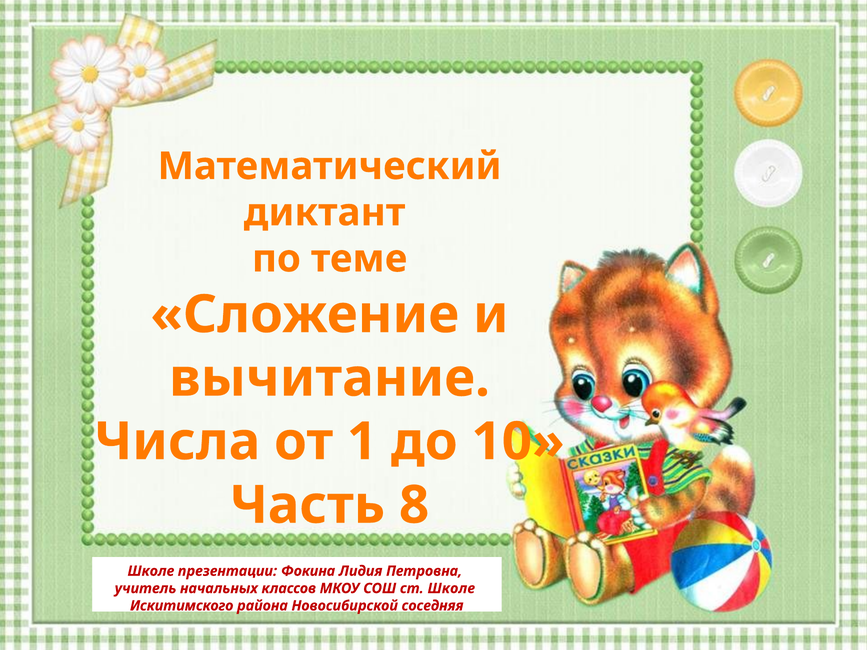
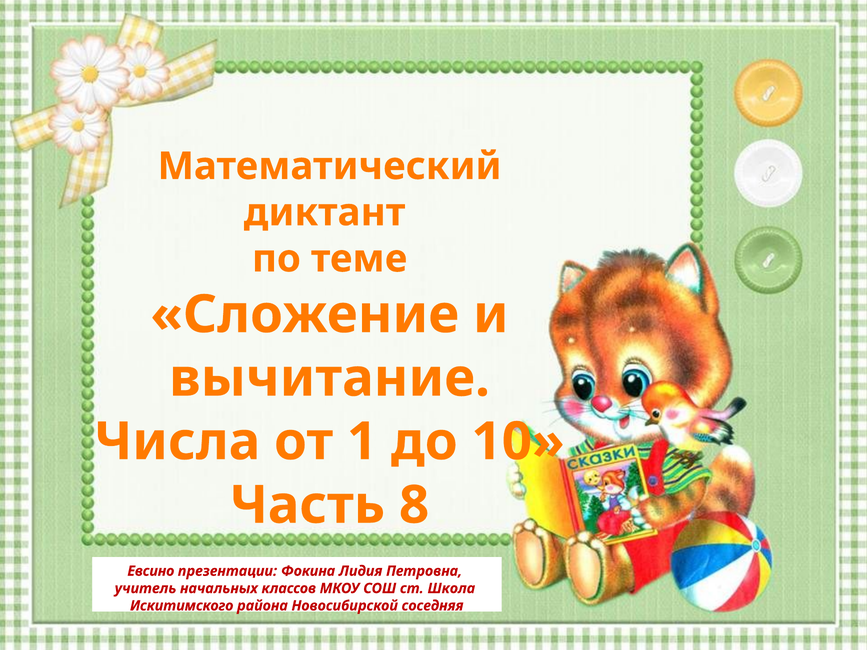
Школе at (151, 571): Школе -> Евсино
ст Школе: Школе -> Школа
